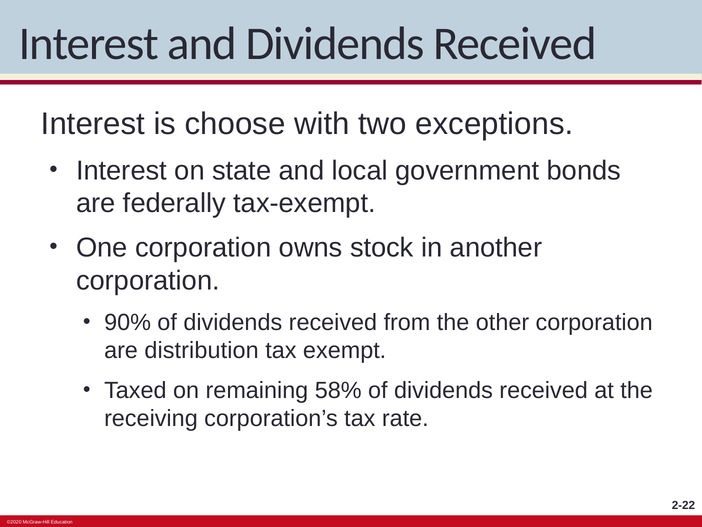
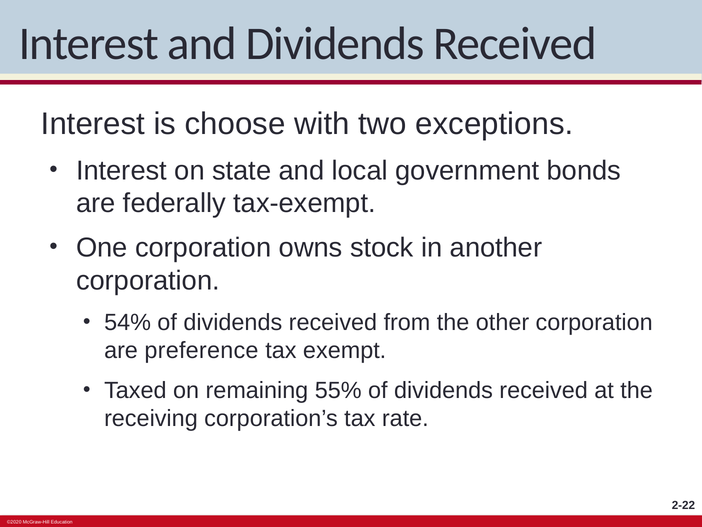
90%: 90% -> 54%
distribution: distribution -> preference
58%: 58% -> 55%
